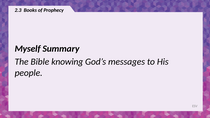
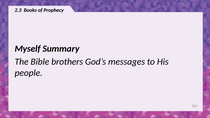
knowing: knowing -> brothers
